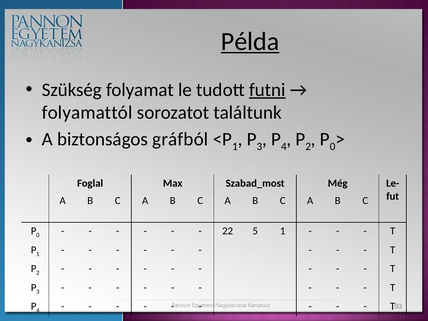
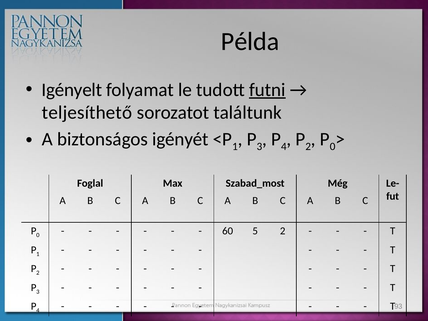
Példa underline: present -> none
Szükség: Szükség -> Igényelt
folyamattól: folyamattól -> teljesíthető
gráfból: gráfból -> igényét
22: 22 -> 60
5 1: 1 -> 2
